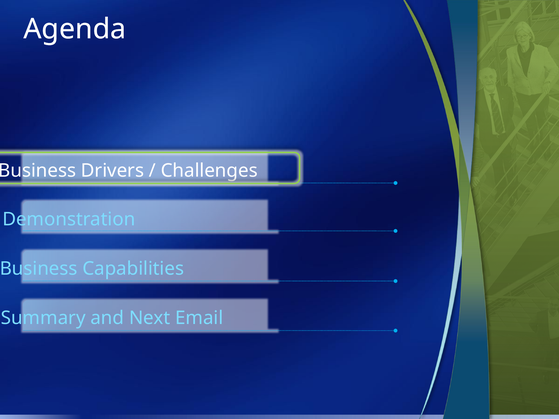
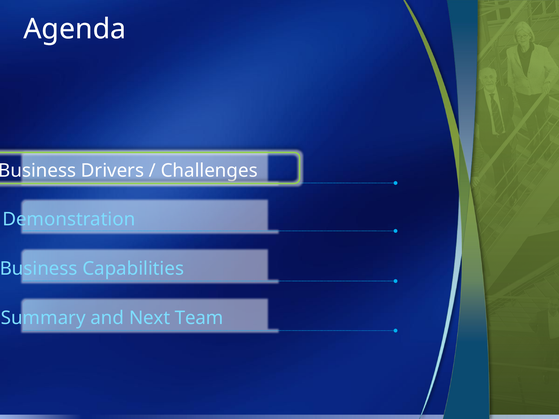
Email: Email -> Team
